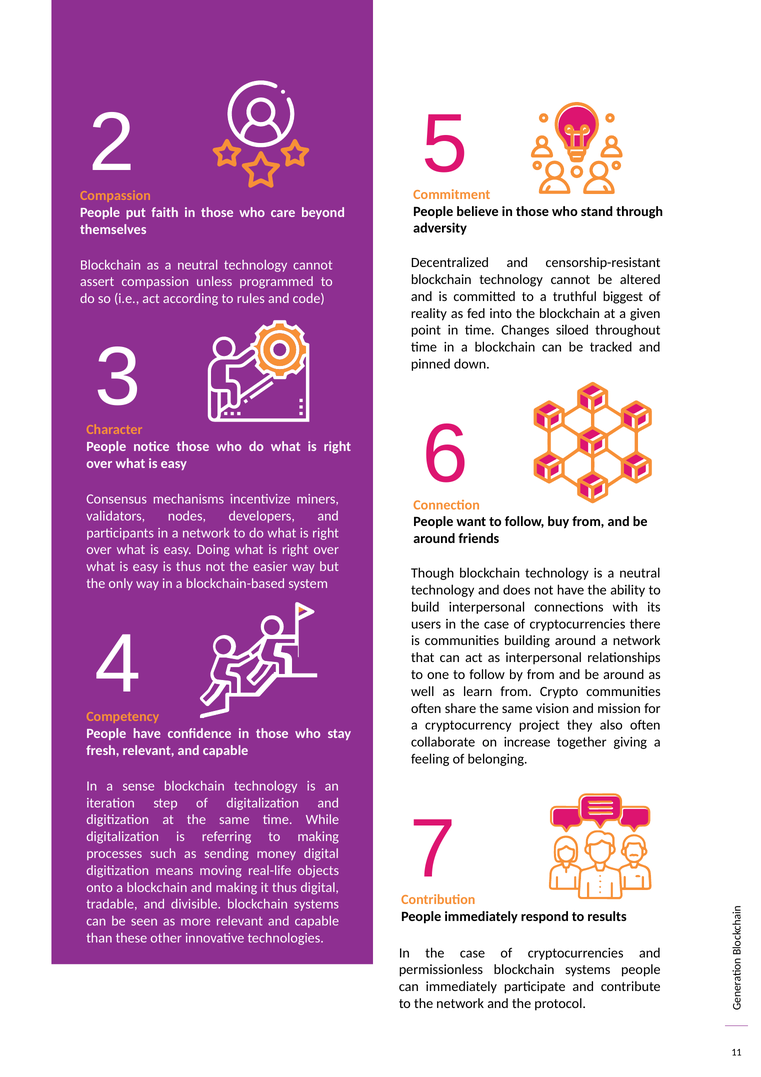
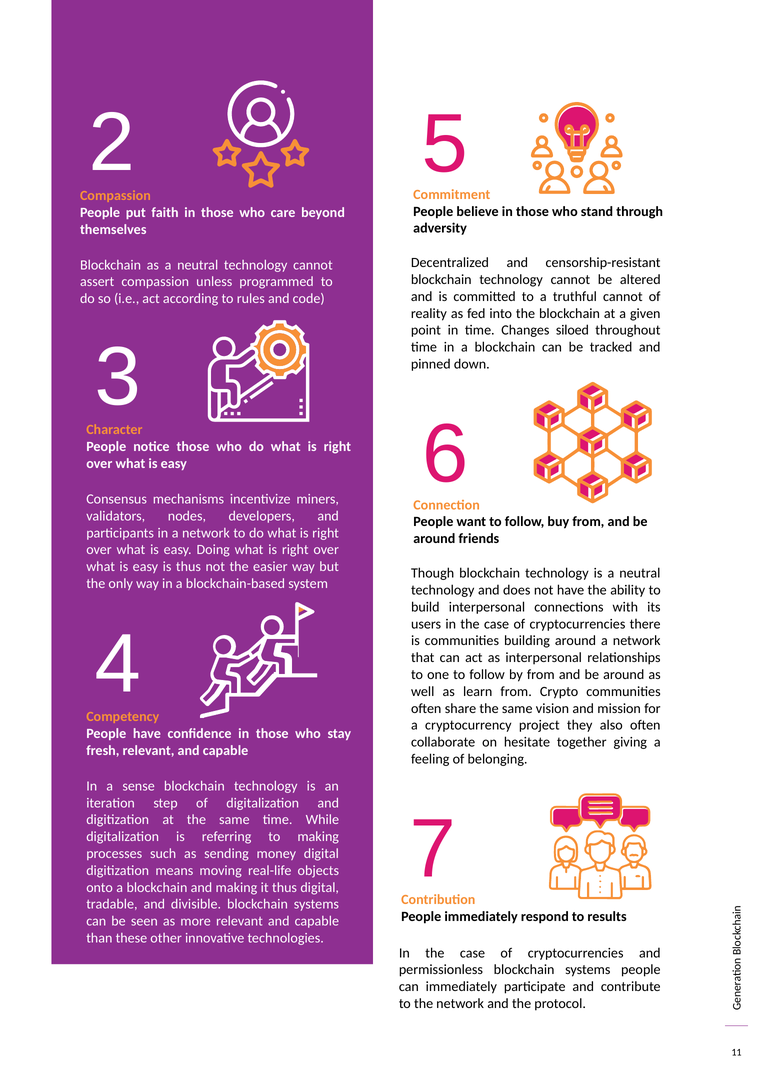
truthful biggest: biggest -> cannot
increase: increase -> hesitate
